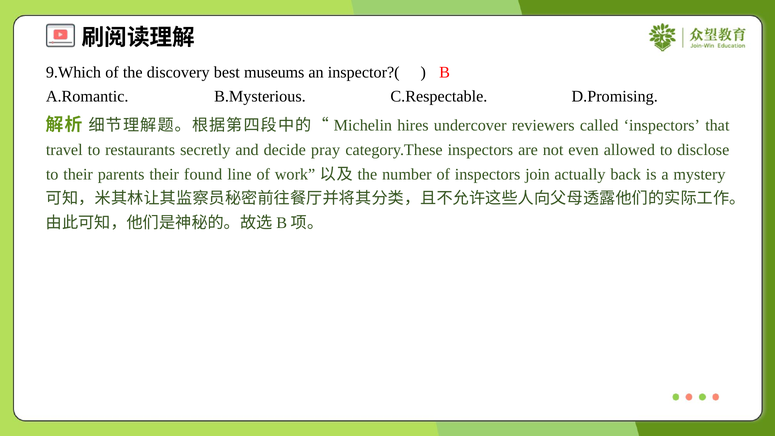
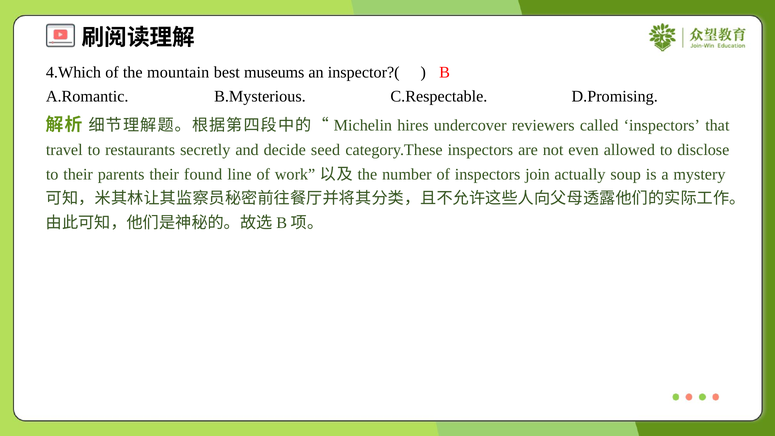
9.Which: 9.Which -> 4.Which
discovery: discovery -> mountain
pray: pray -> seed
back: back -> soup
